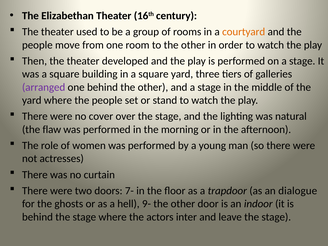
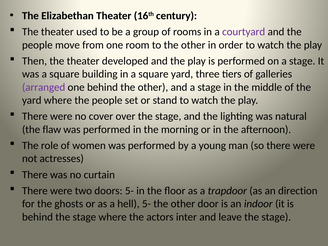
courtyard colour: orange -> purple
doors 7-: 7- -> 5-
dialogue: dialogue -> direction
hell 9-: 9- -> 5-
